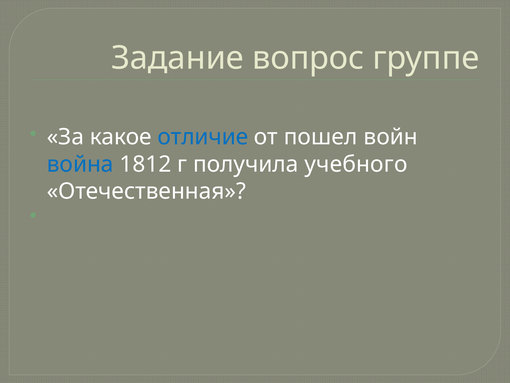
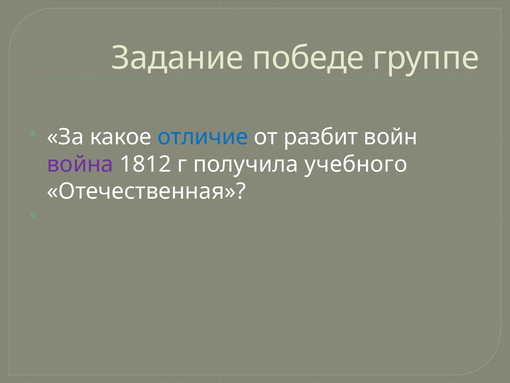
вопрос: вопрос -> победе
пошел: пошел -> разбит
война colour: blue -> purple
